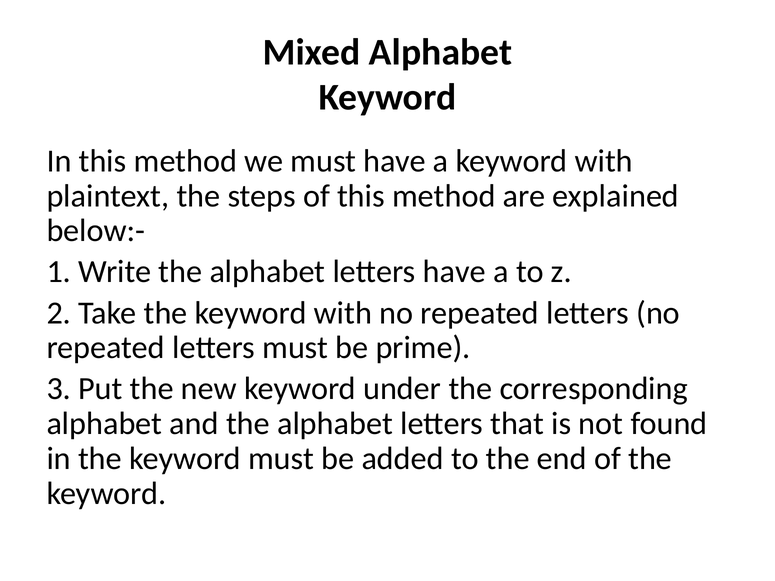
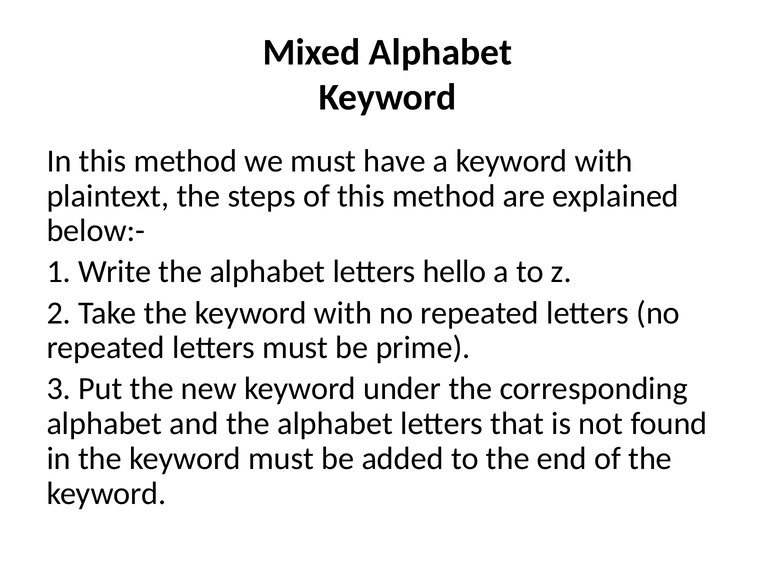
letters have: have -> hello
